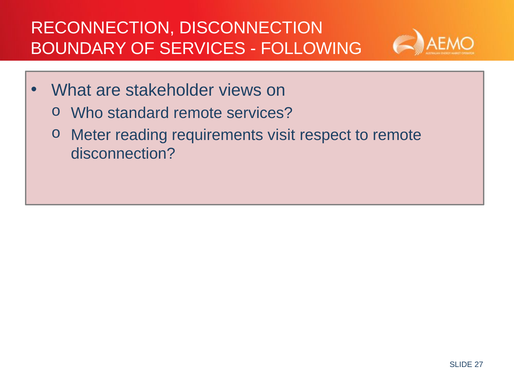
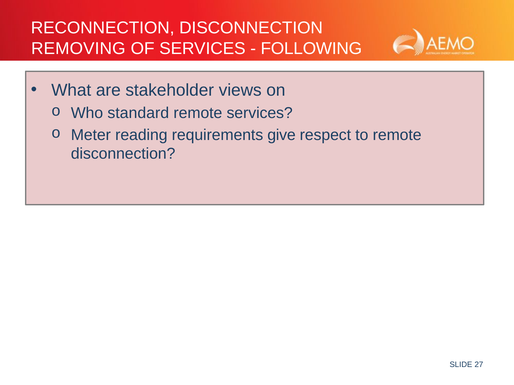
BOUNDARY: BOUNDARY -> REMOVING
visit: visit -> give
